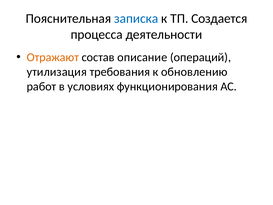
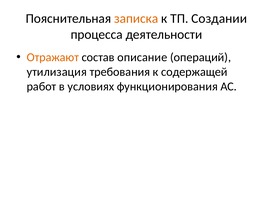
записка colour: blue -> orange
Создается: Создается -> Создании
обновлению: обновлению -> содержащей
